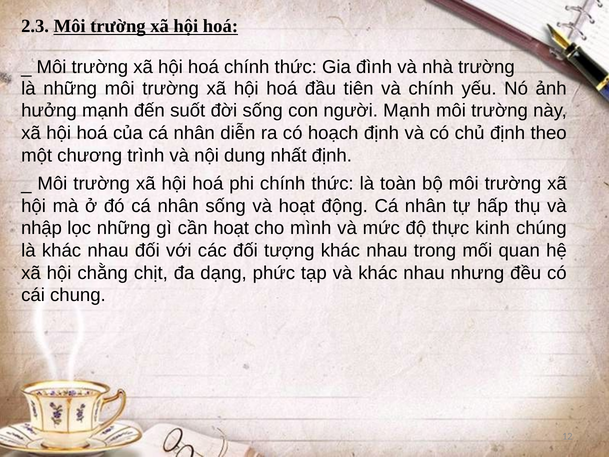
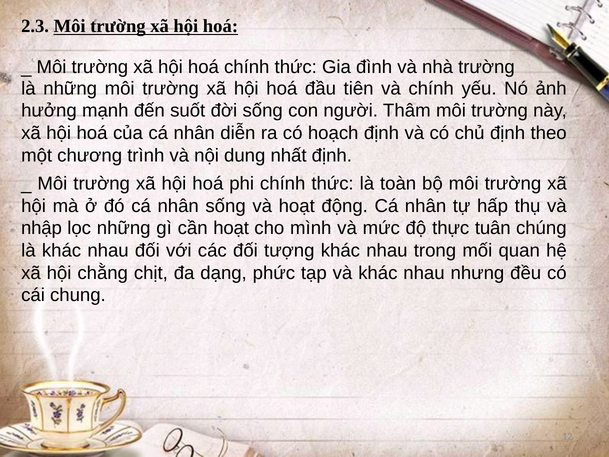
người Mạnh: Mạnh -> Thâm
kinh: kinh -> tuân
